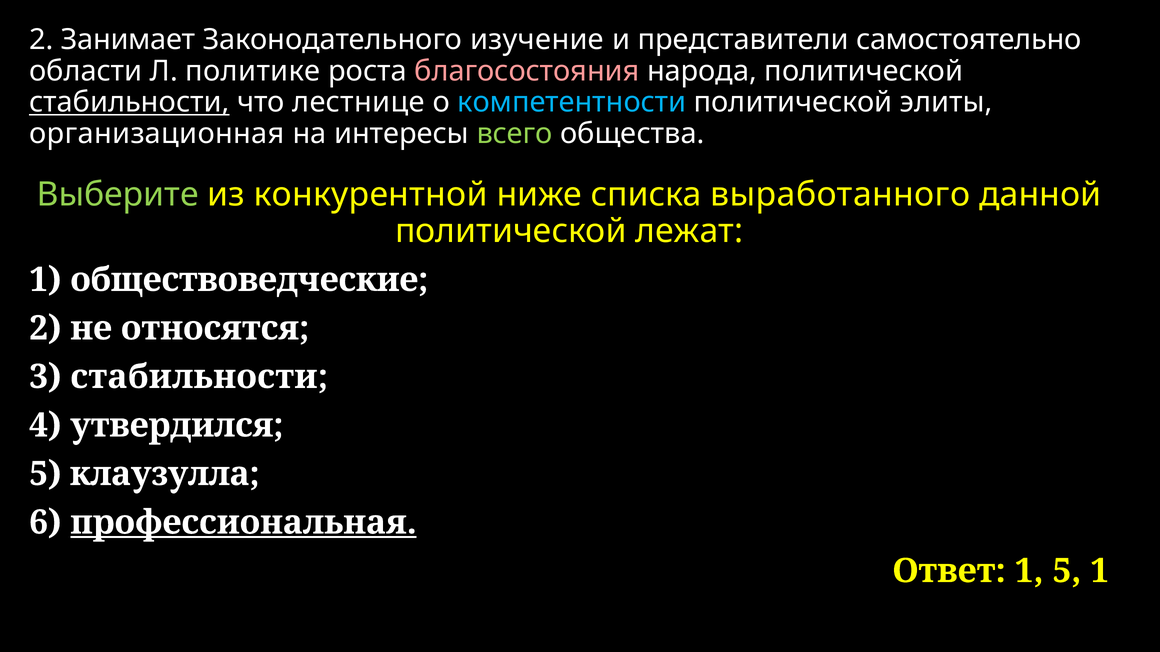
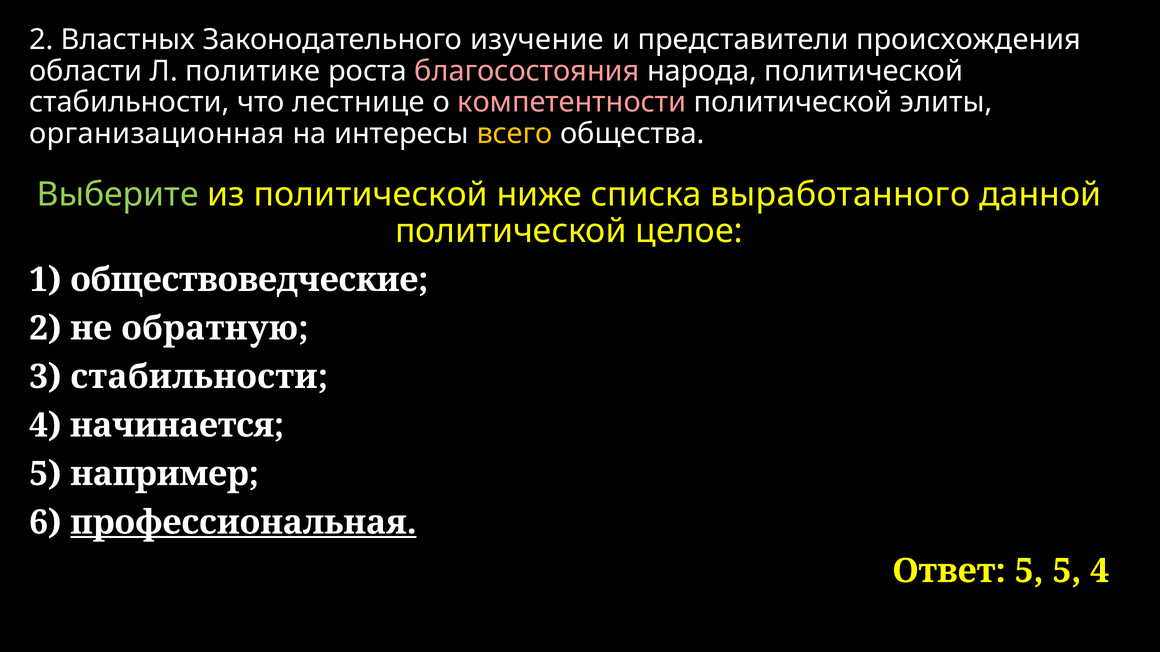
Занимает: Занимает -> Властных
самостоятельно: самостоятельно -> происхождения
стабильности at (129, 102) underline: present -> none
компетентности colour: light blue -> pink
всего colour: light green -> yellow
из конкурентной: конкурентной -> политической
лежат: лежат -> целое
относятся: относятся -> обратную
утвердился: утвердился -> начинается
клаузулла: клаузулла -> например
Ответ 1: 1 -> 5
5 1: 1 -> 4
